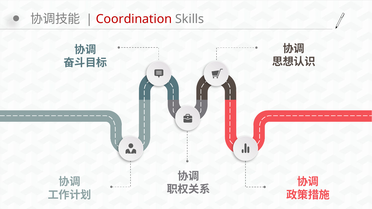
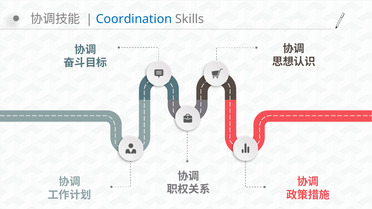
Coordination colour: red -> blue
